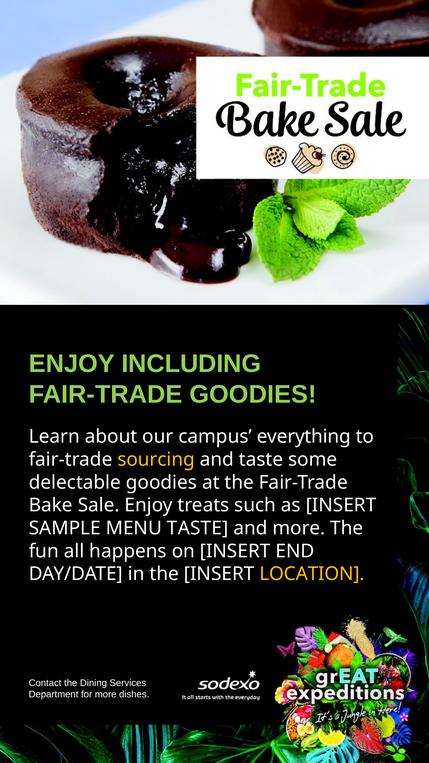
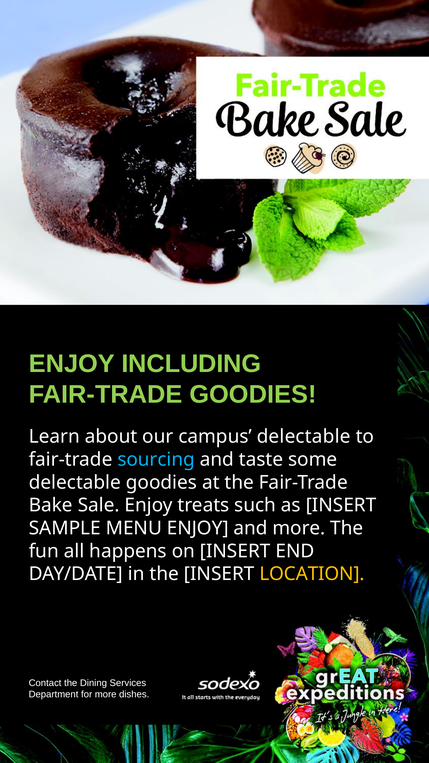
campus everything: everything -> delectable
sourcing colour: yellow -> light blue
MENU TASTE: TASTE -> ENJOY
